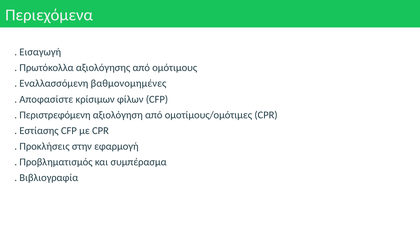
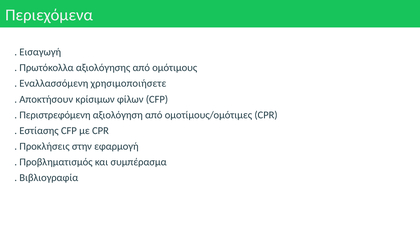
βαθμονομημένες: βαθμονομημένες -> χρησιμοποιήσετε
Αποφασίστε: Αποφασίστε -> Αποκτήσουν
